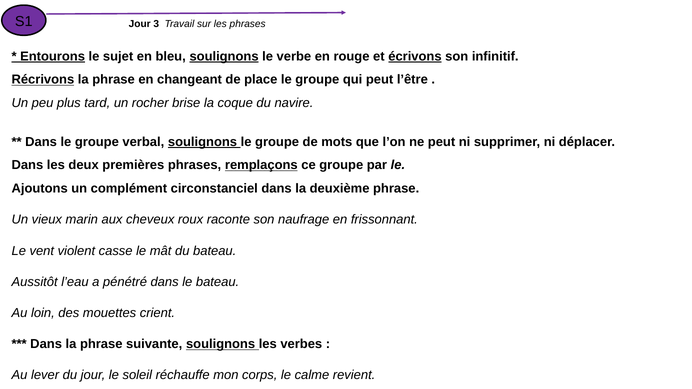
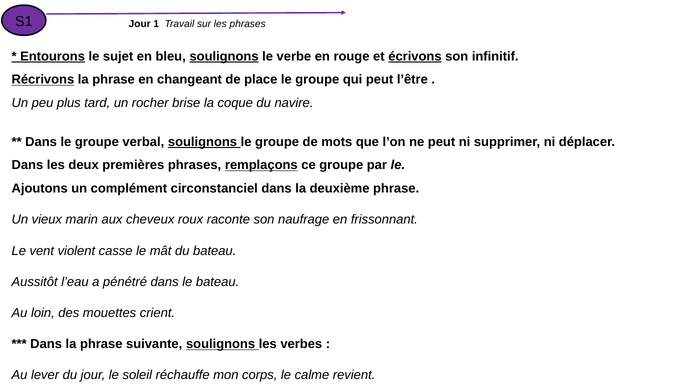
3: 3 -> 1
